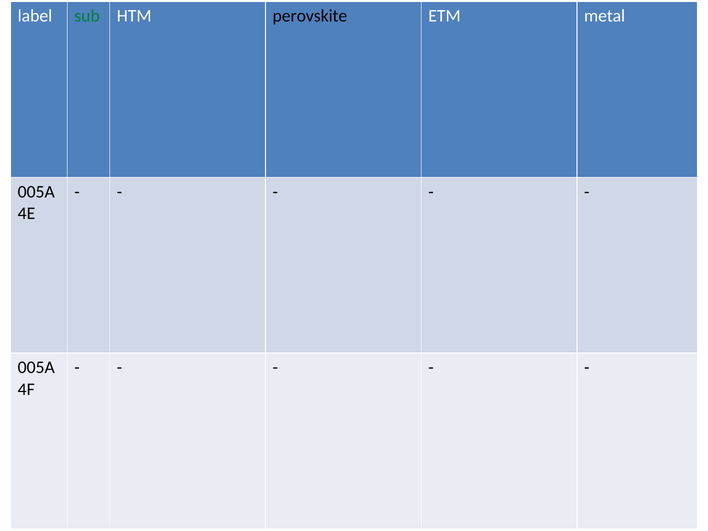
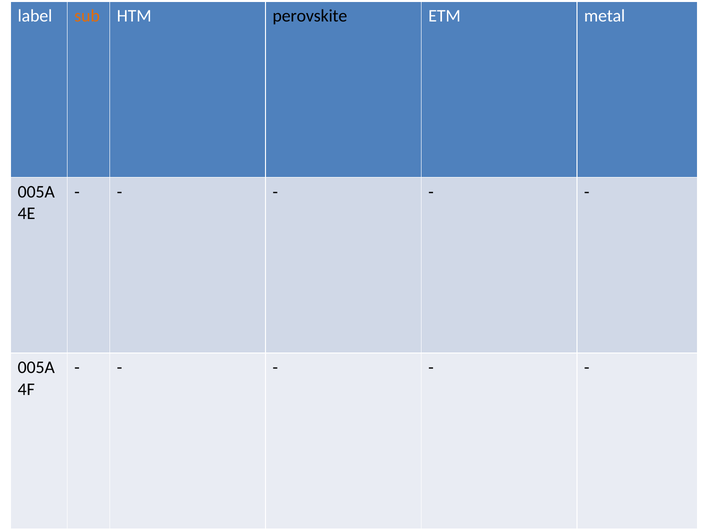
sub colour: green -> orange
